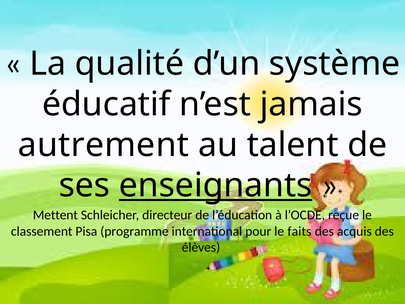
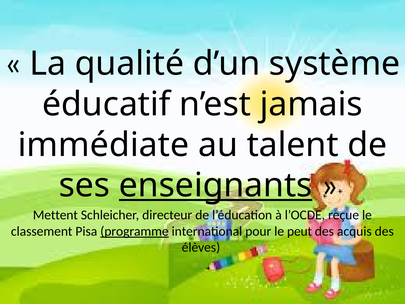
autrement: autrement -> immédiate
programme underline: none -> present
faits: faits -> peut
